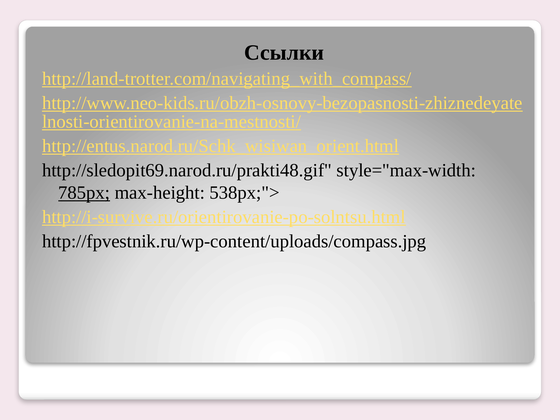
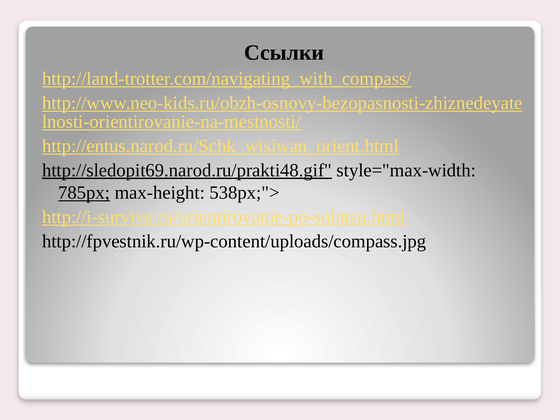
http://sledopit69.narod.ru/prakti48.gif underline: none -> present
